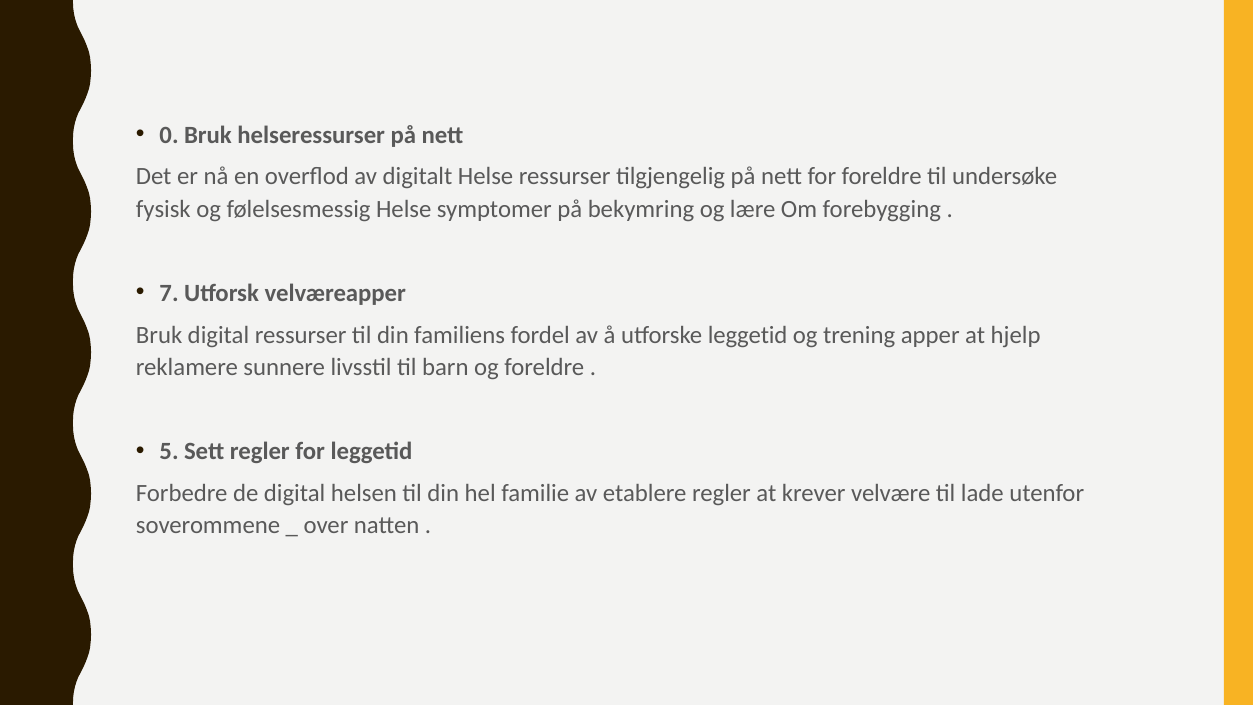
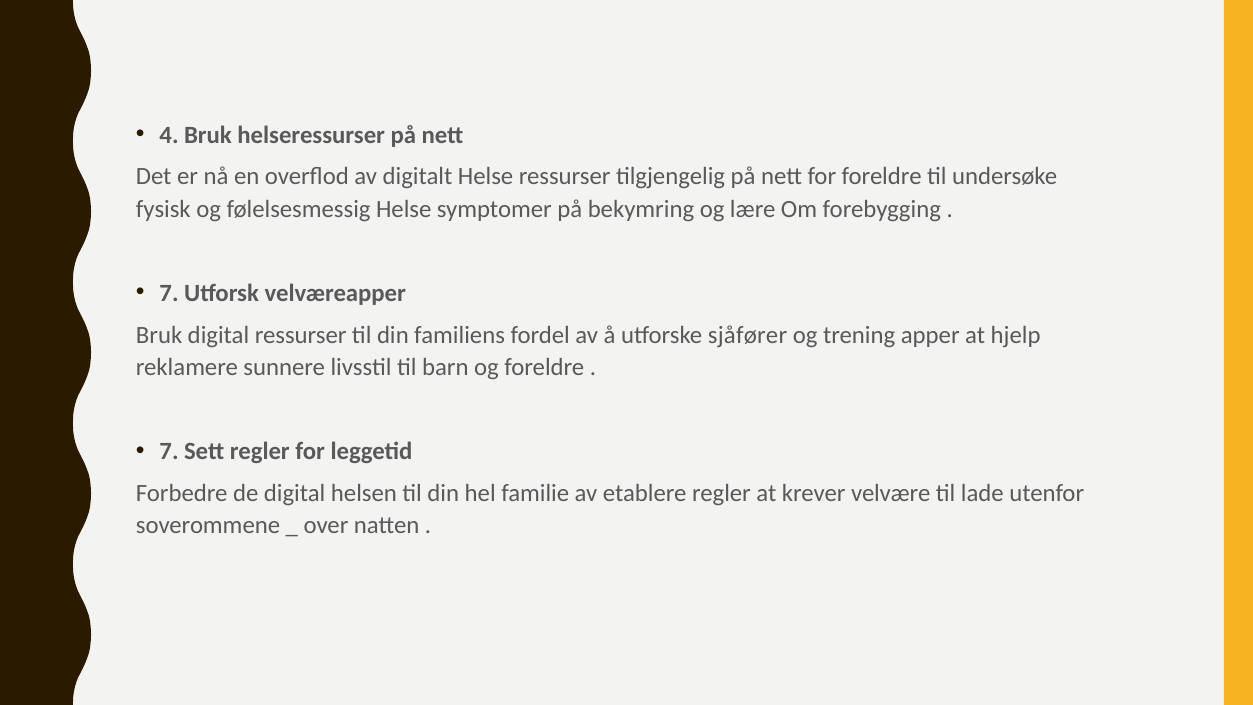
0: 0 -> 4
utforske leggetid: leggetid -> sjåfører
5 at (169, 451): 5 -> 7
